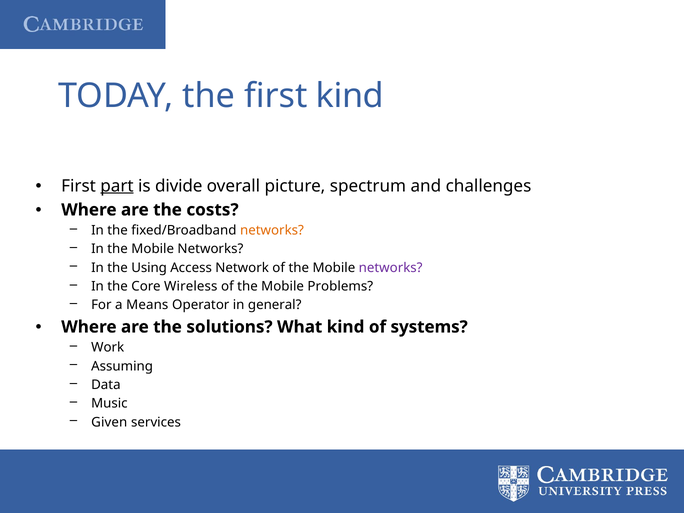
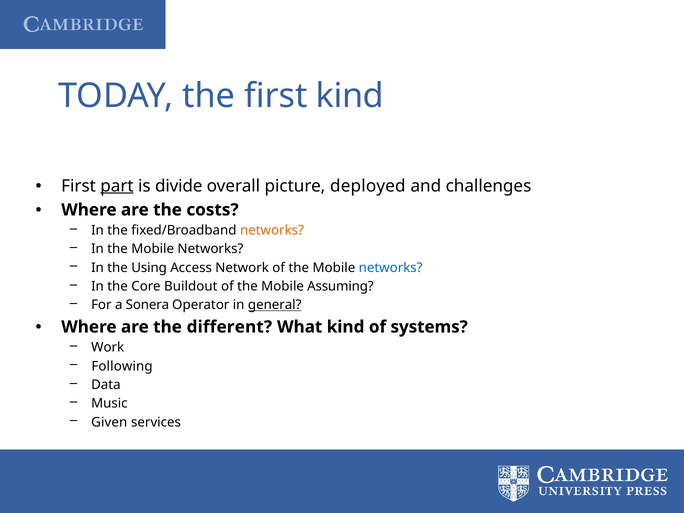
spectrum: spectrum -> deployed
networks at (391, 268) colour: purple -> blue
Wireless: Wireless -> Buildout
Problems: Problems -> Assuming
Means: Means -> Sonera
general underline: none -> present
solutions: solutions -> different
Assuming: Assuming -> Following
